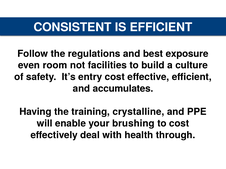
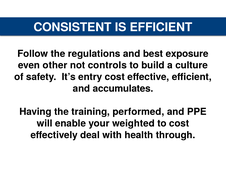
room: room -> other
facilities: facilities -> controls
crystalline: crystalline -> performed
brushing: brushing -> weighted
